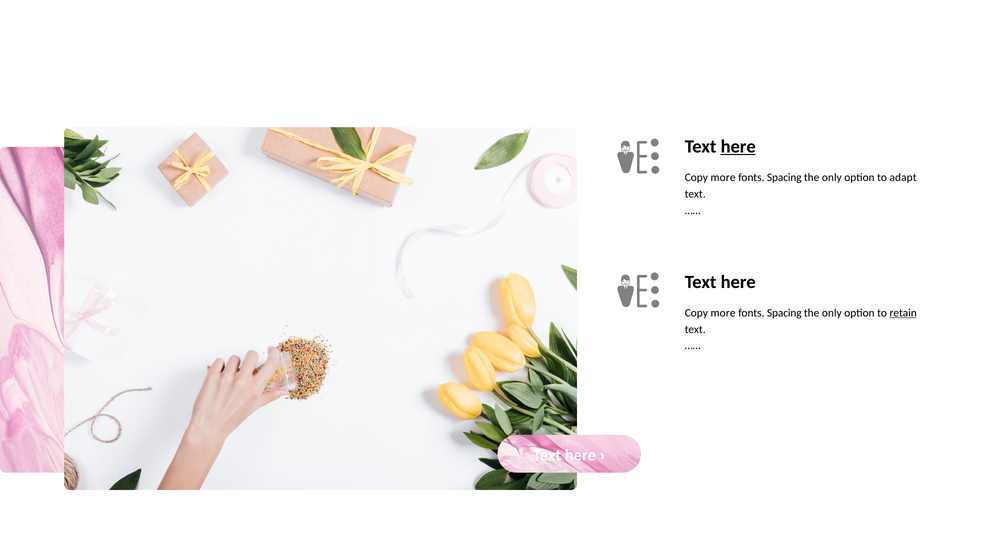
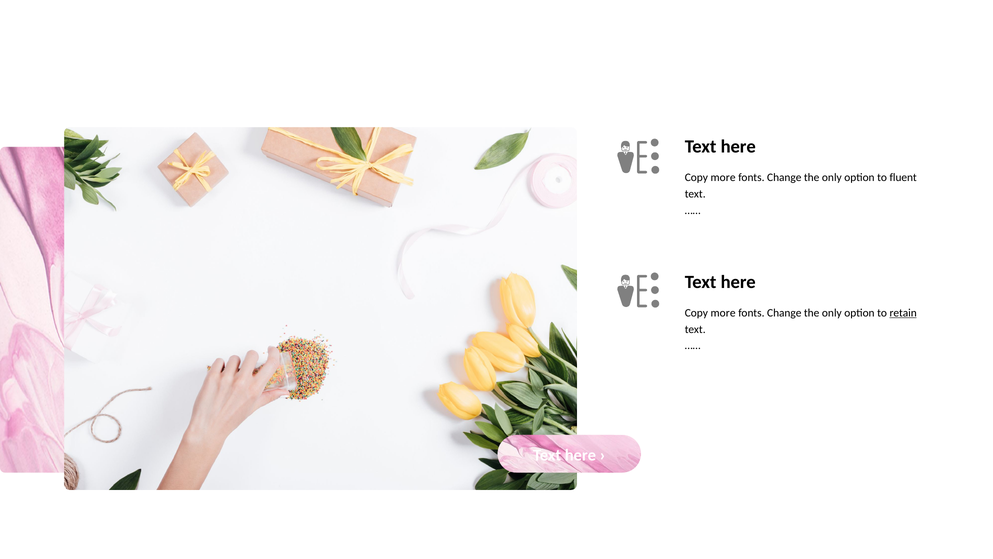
here at (738, 147) underline: present -> none
Spacing at (784, 177): Spacing -> Change
adapt: adapt -> fluent
Spacing at (784, 313): Spacing -> Change
